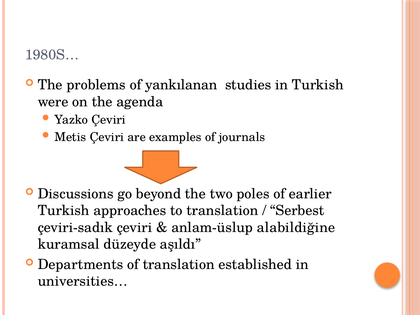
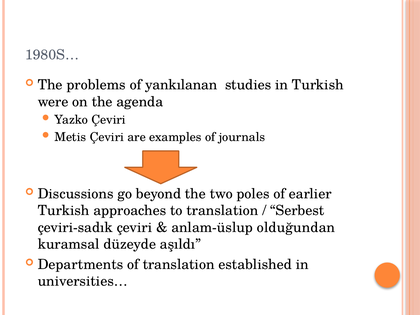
alabildiğine: alabildiğine -> olduğundan
